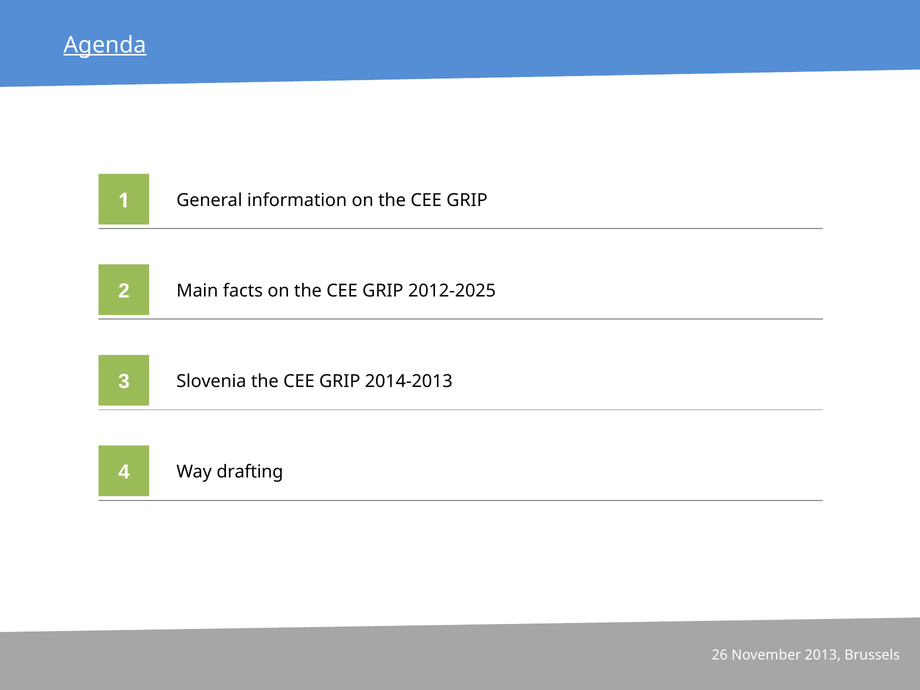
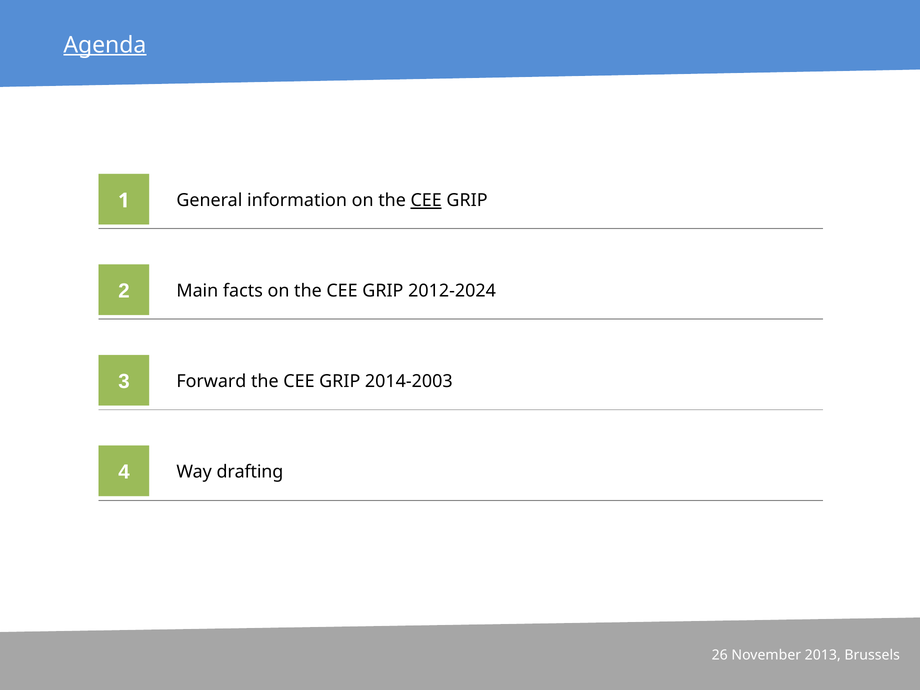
CEE at (426, 201) underline: none -> present
2012-2025: 2012-2025 -> 2012-2024
Slovenia: Slovenia -> Forward
2014-2013: 2014-2013 -> 2014-2003
